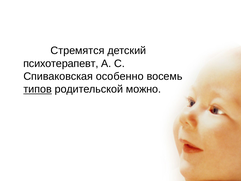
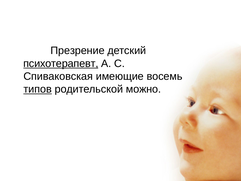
Стремятся: Стремятся -> Презрение
психотерапевт underline: none -> present
особенно: особенно -> имеющие
